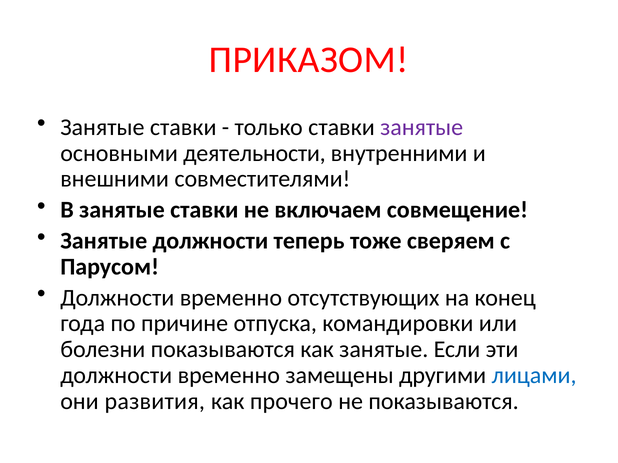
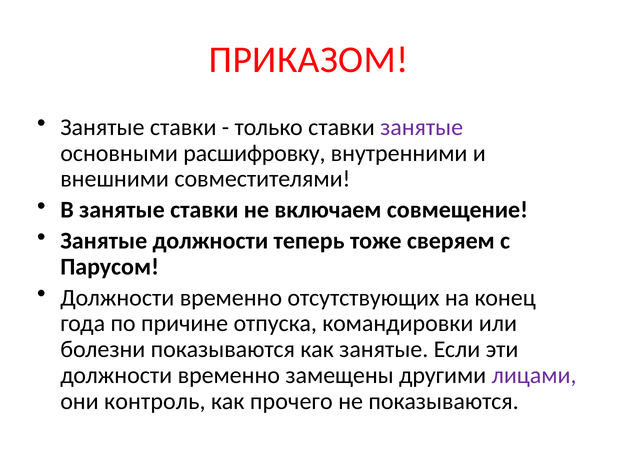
деятельности: деятельности -> расшифровку
лицами colour: blue -> purple
развития: развития -> контроль
